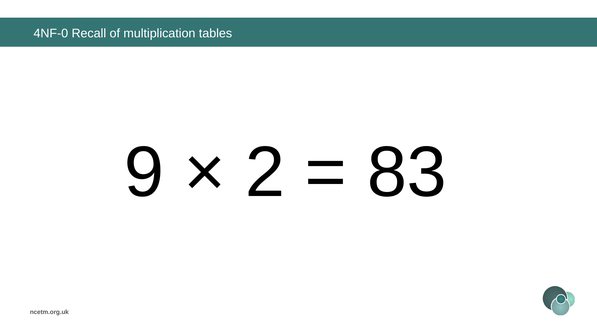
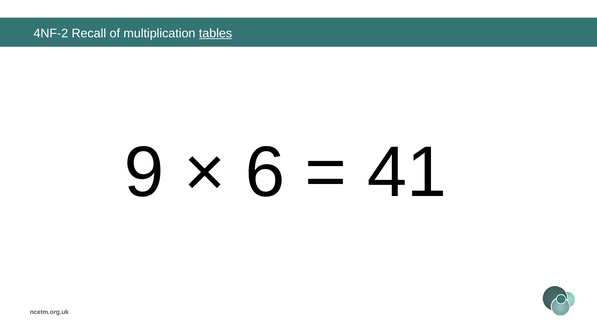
4NF-0: 4NF-0 -> 4NF-2
tables underline: none -> present
2: 2 -> 6
83: 83 -> 41
